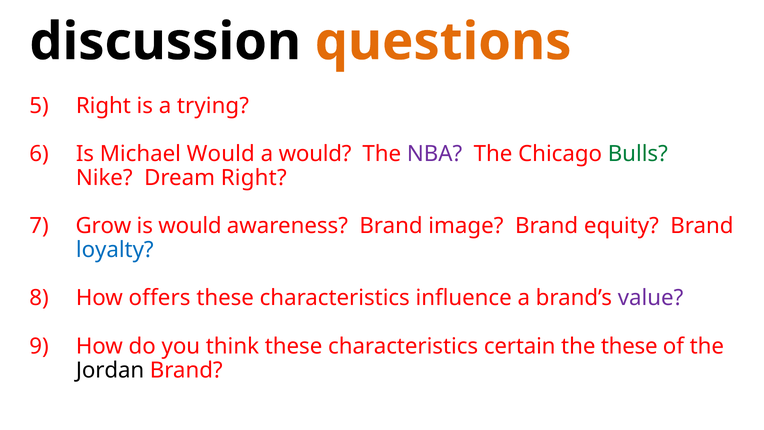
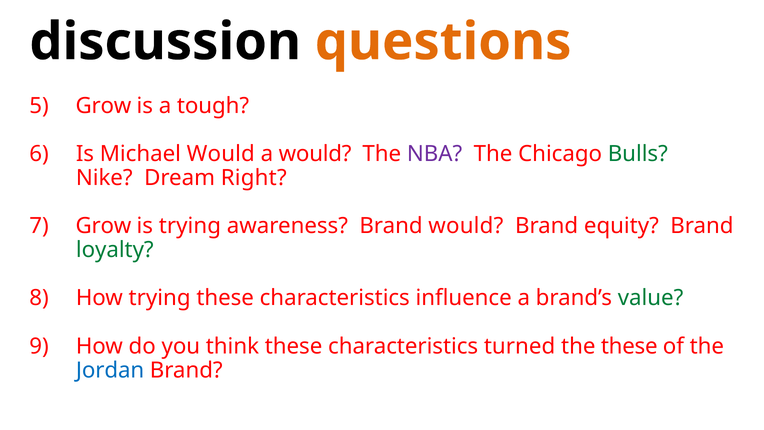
Right at (103, 106): Right -> Grow
trying: trying -> tough
is would: would -> trying
Brand image: image -> would
loyalty colour: blue -> green
How offers: offers -> trying
value colour: purple -> green
certain: certain -> turned
Jordan colour: black -> blue
